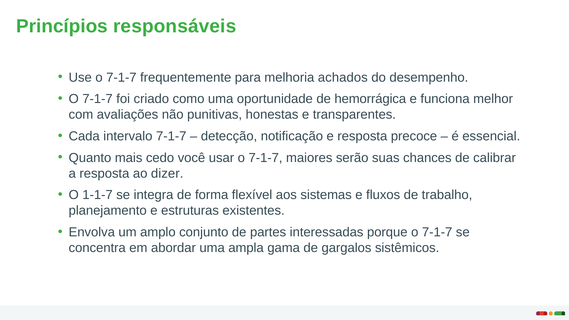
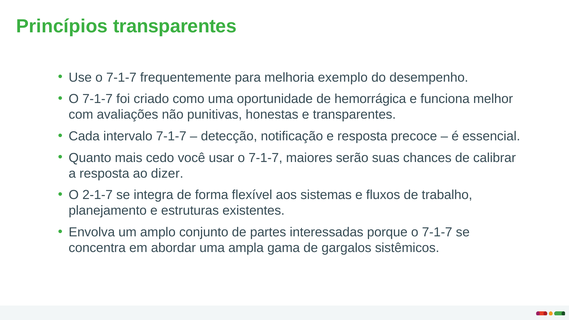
Princípios responsáveis: responsáveis -> transparentes
achados: achados -> exemplo
1-1-7: 1-1-7 -> 2-1-7
